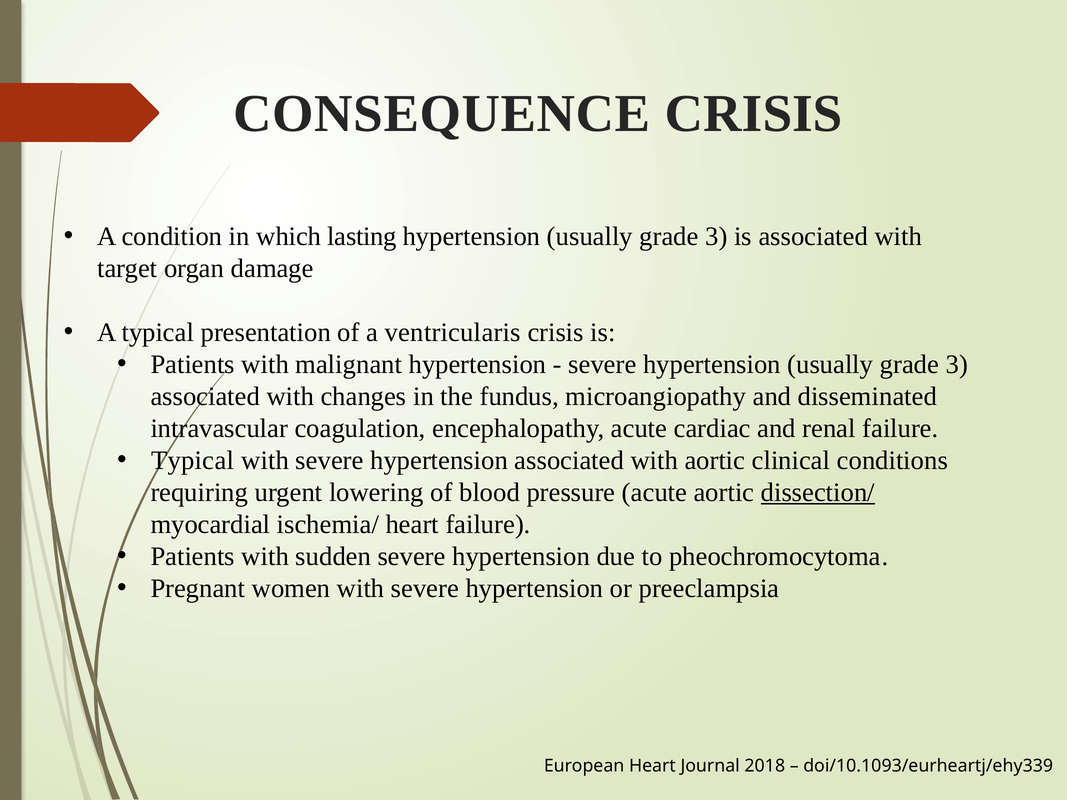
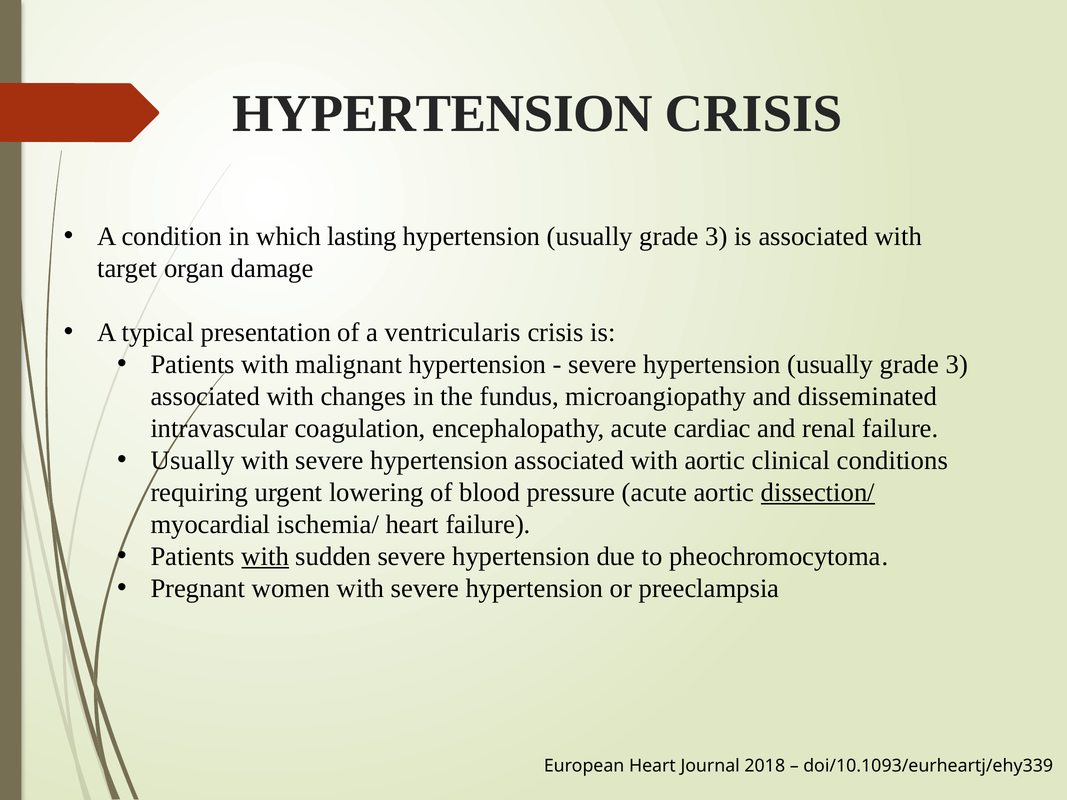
CONSEQUENCE at (442, 114): CONSEQUENCE -> HYPERTENSION
Typical at (193, 461): Typical -> Usually
with at (265, 557) underline: none -> present
